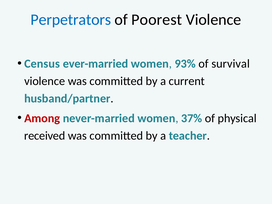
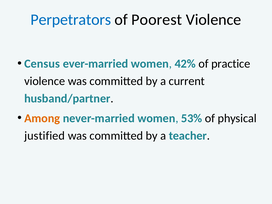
93%: 93% -> 42%
survival: survival -> practice
Among colour: red -> orange
37%: 37% -> 53%
received: received -> justified
